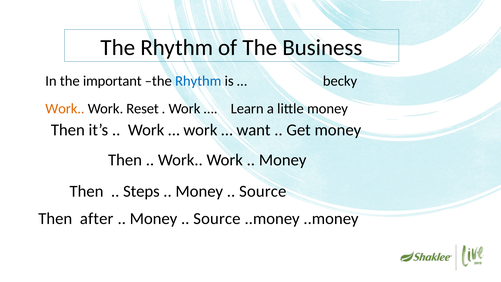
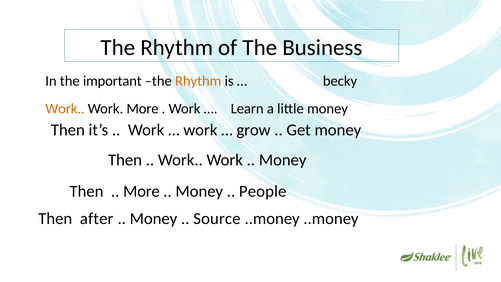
Rhythm at (198, 81) colour: blue -> orange
Work Reset: Reset -> More
want: want -> grow
Steps at (141, 191): Steps -> More
Source at (263, 191): Source -> People
